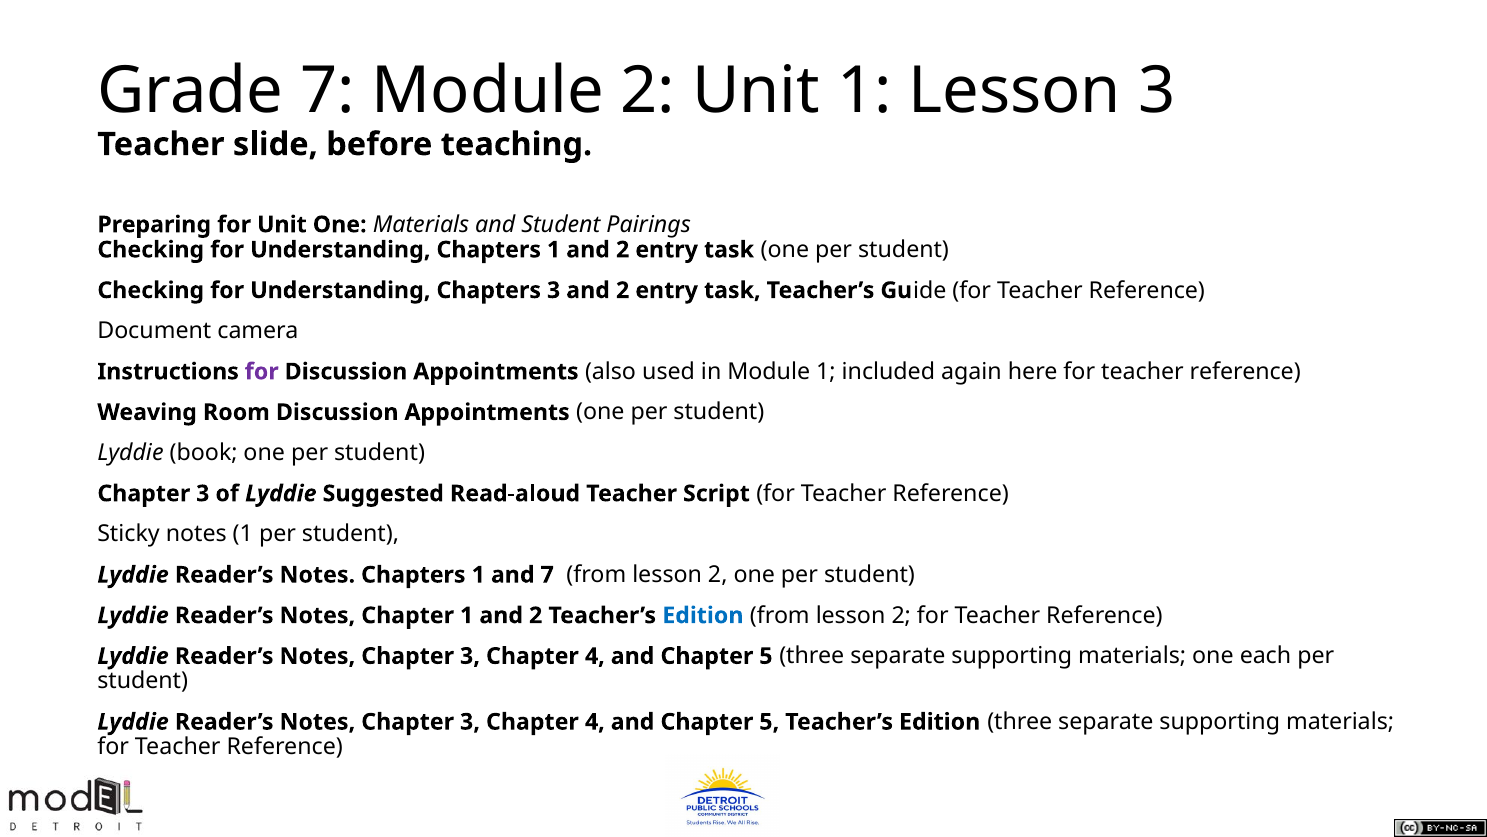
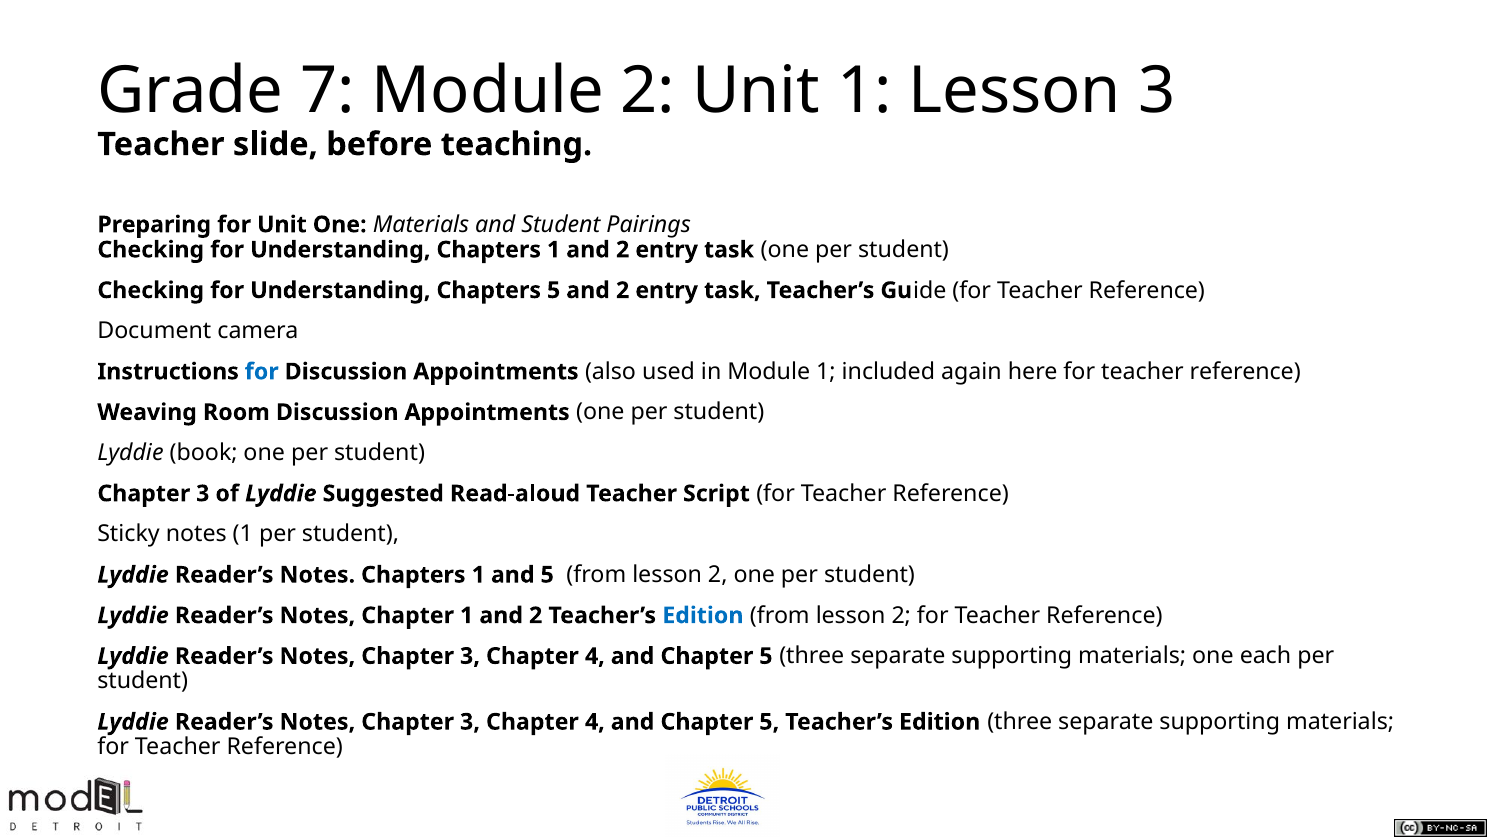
Chapters 3: 3 -> 5
for at (262, 371) colour: purple -> blue
and 7: 7 -> 5
